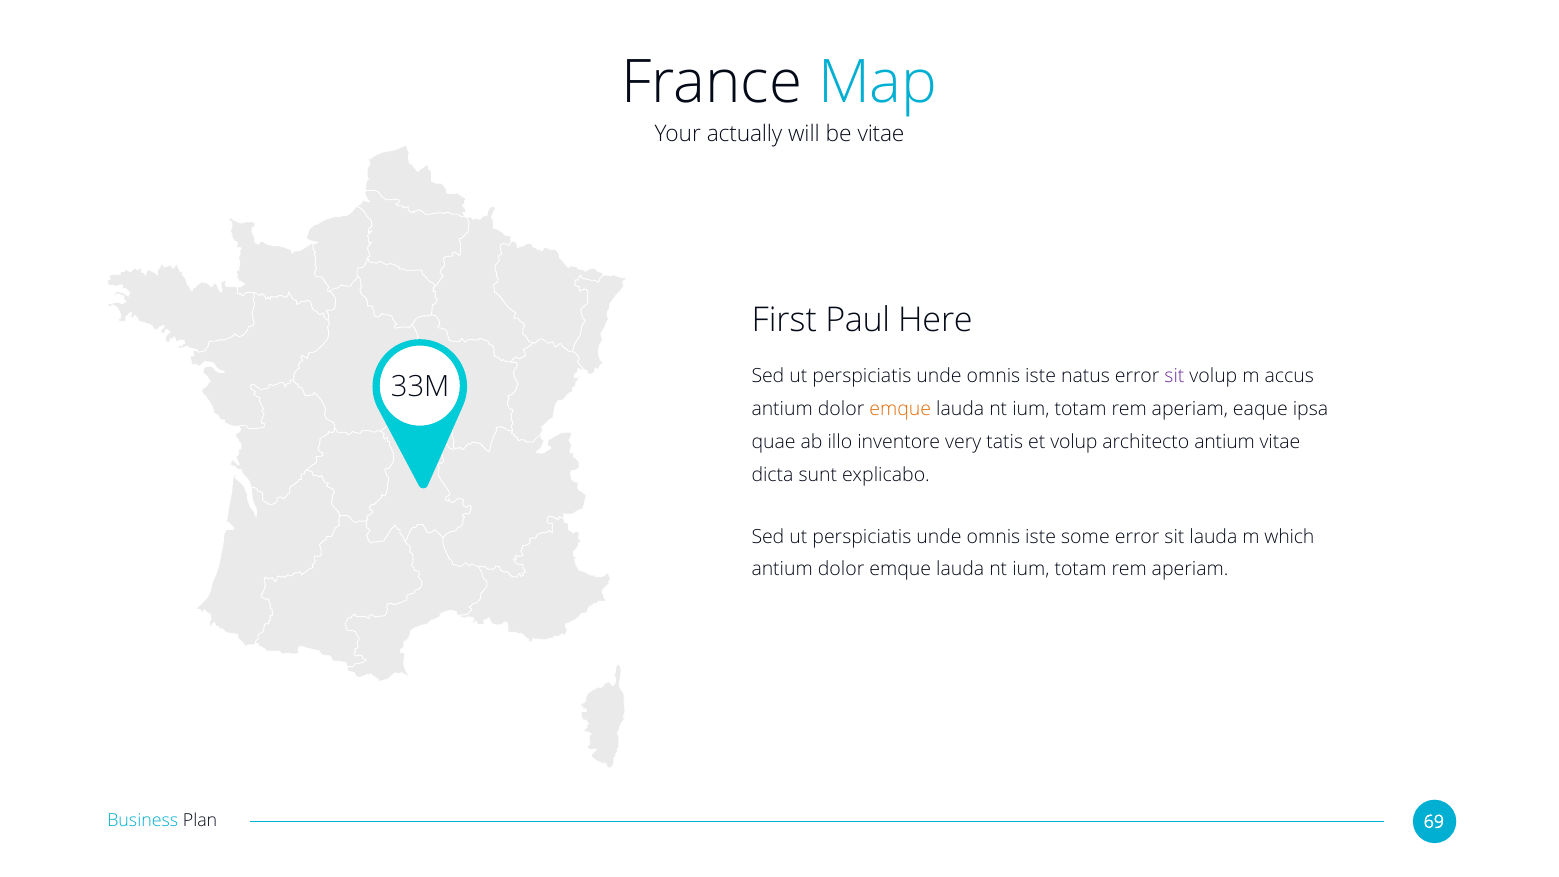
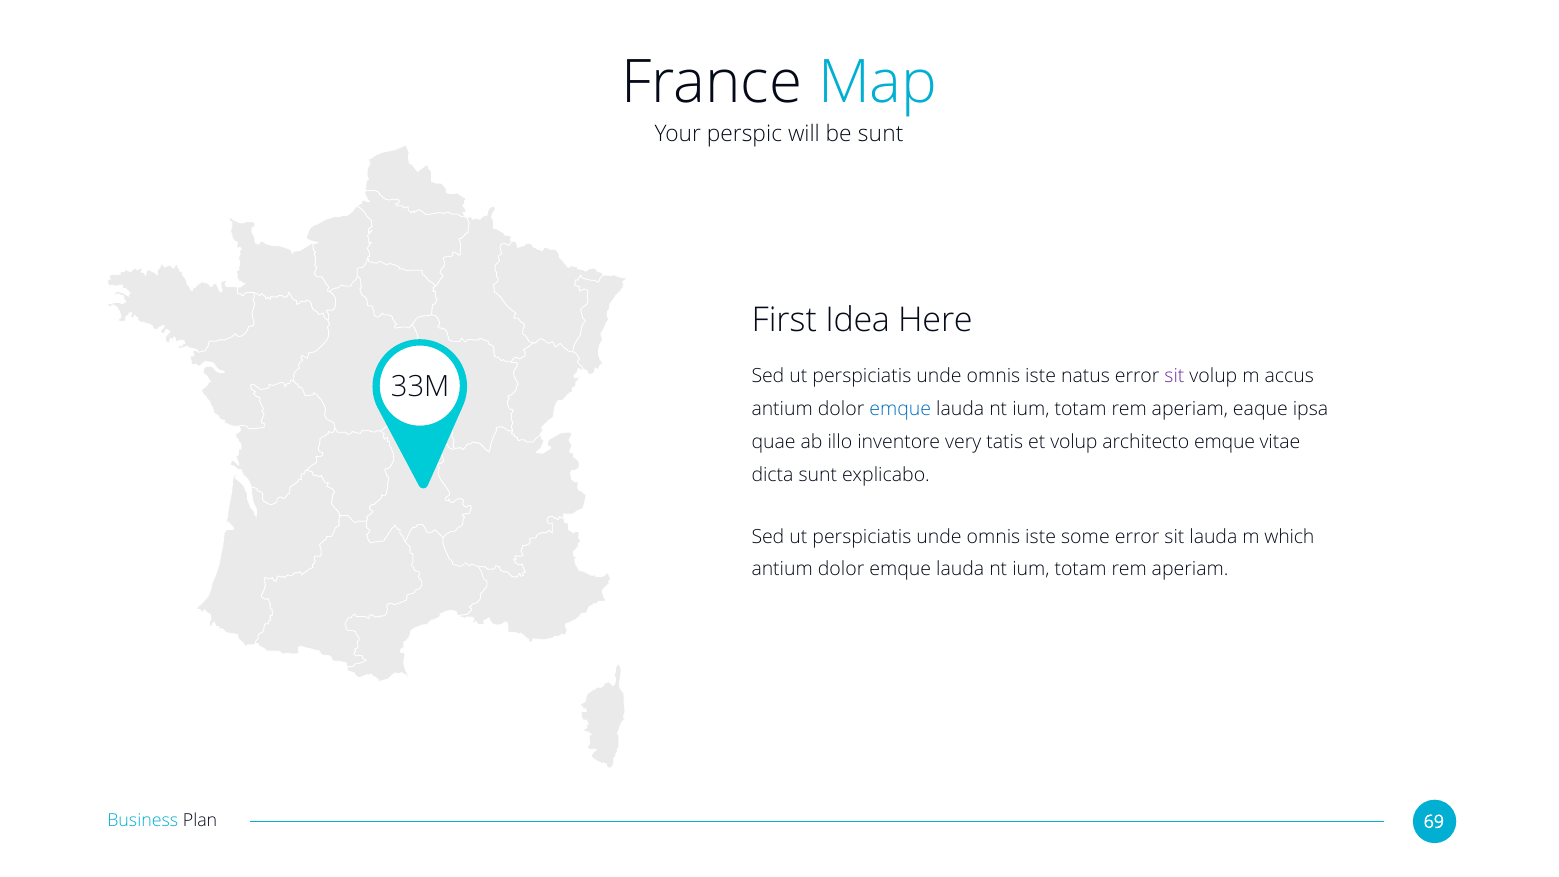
actually: actually -> perspic
be vitae: vitae -> sunt
Paul: Paul -> Idea
emque at (900, 409) colour: orange -> blue
architecto antium: antium -> emque
